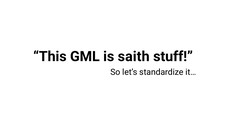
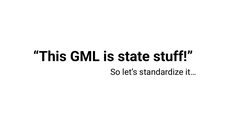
saith: saith -> state
